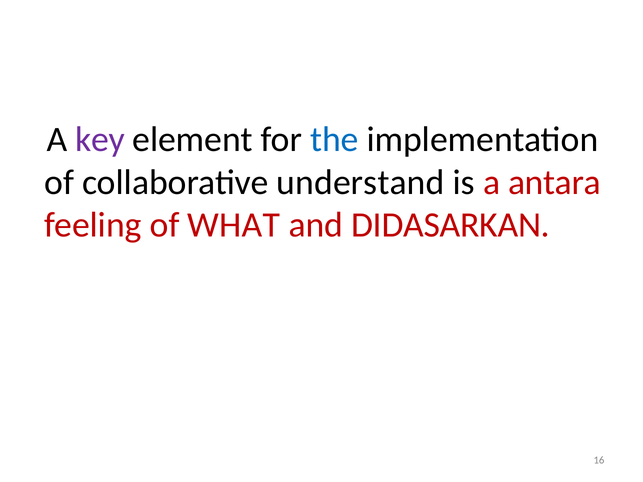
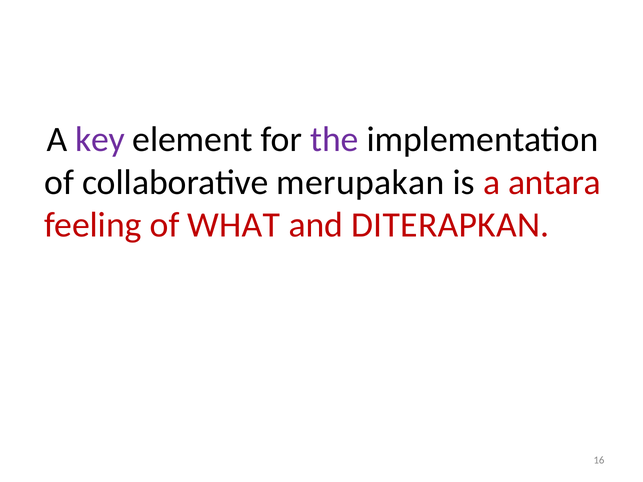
the colour: blue -> purple
understand: understand -> merupakan
DIDASARKAN: DIDASARKAN -> DITERAPKAN
